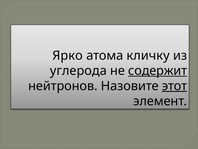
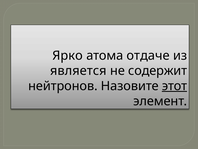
кличку: кличку -> отдаче
углерода: углерода -> является
содержит underline: present -> none
